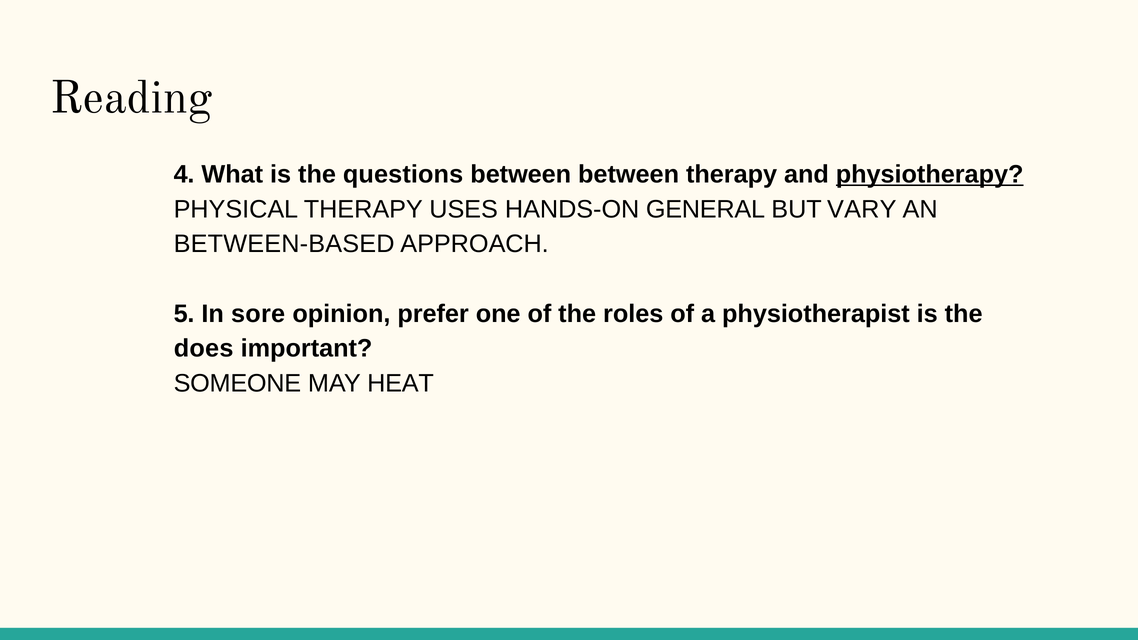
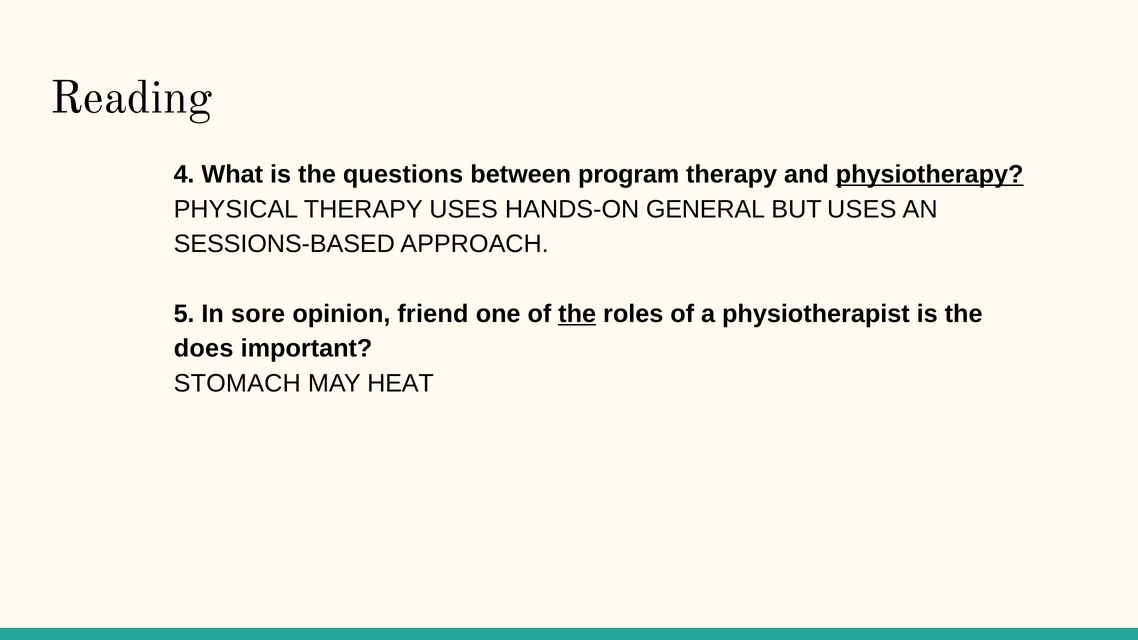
between between: between -> program
BUT VARY: VARY -> USES
BETWEEN-BASED: BETWEEN-BASED -> SESSIONS-BASED
prefer: prefer -> friend
the at (577, 314) underline: none -> present
SOMEONE: SOMEONE -> STOMACH
